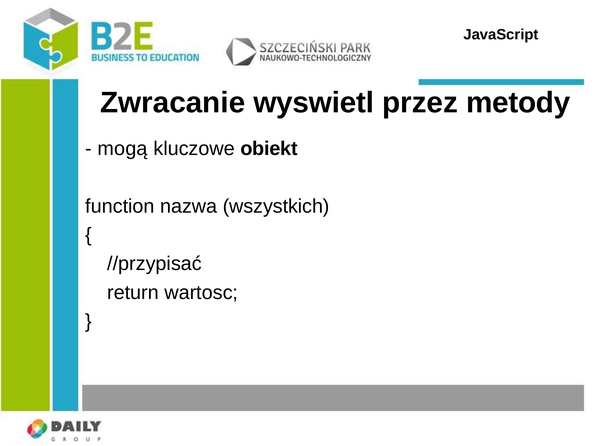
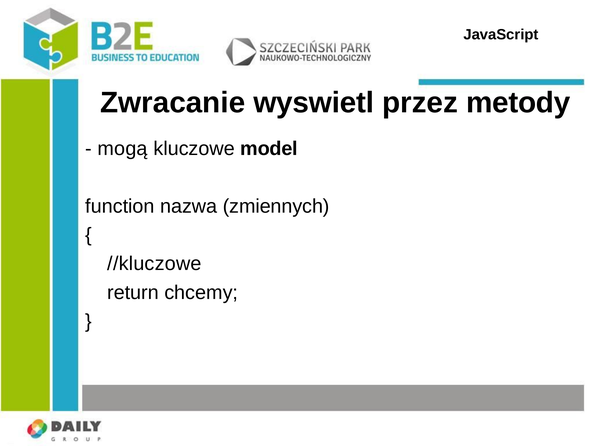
obiekt: obiekt -> model
wszystkich: wszystkich -> zmiennych
//przypisać: //przypisać -> //kluczowe
wartosc: wartosc -> chcemy
